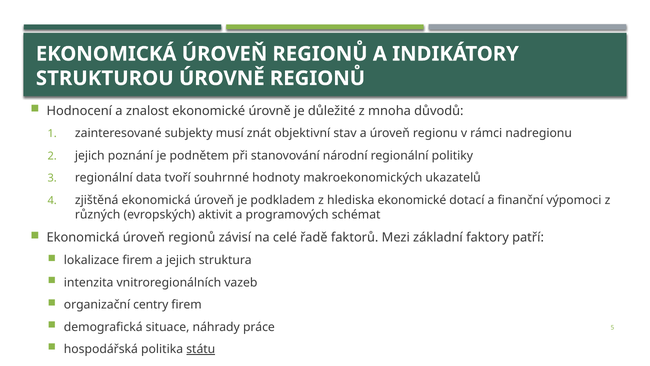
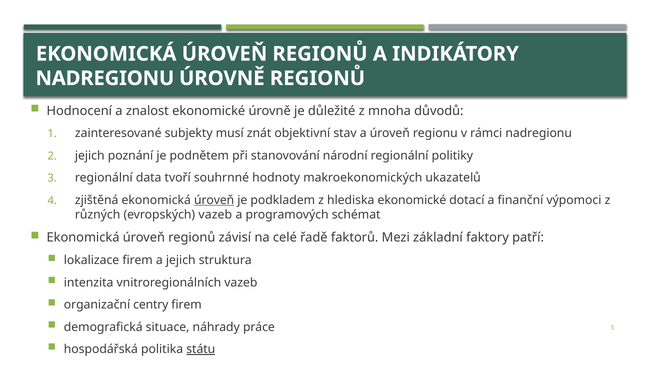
STRUKTUROU at (105, 78): STRUKTUROU -> NADREGIONU
úroveň at (214, 200) underline: none -> present
evropských aktivit: aktivit -> vazeb
